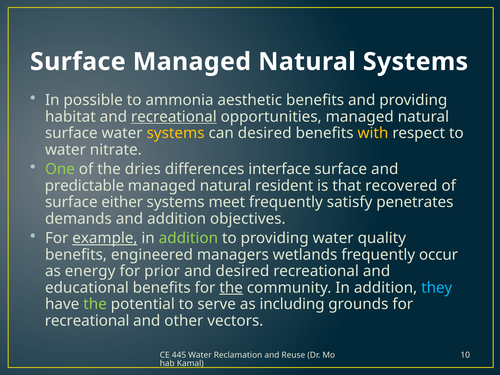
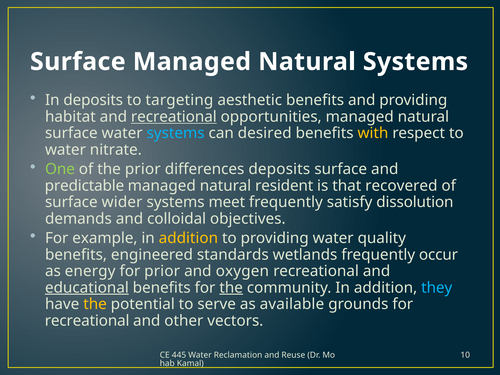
In possible: possible -> deposits
ammonia: ammonia -> targeting
systems at (176, 133) colour: yellow -> light blue
the dries: dries -> prior
differences interface: interface -> deposits
either: either -> wider
penetrates: penetrates -> dissolution
and addition: addition -> colloidal
example underline: present -> none
addition at (188, 238) colour: light green -> yellow
managers: managers -> standards
and desired: desired -> oxygen
educational underline: none -> present
the at (95, 304) colour: light green -> yellow
including: including -> available
